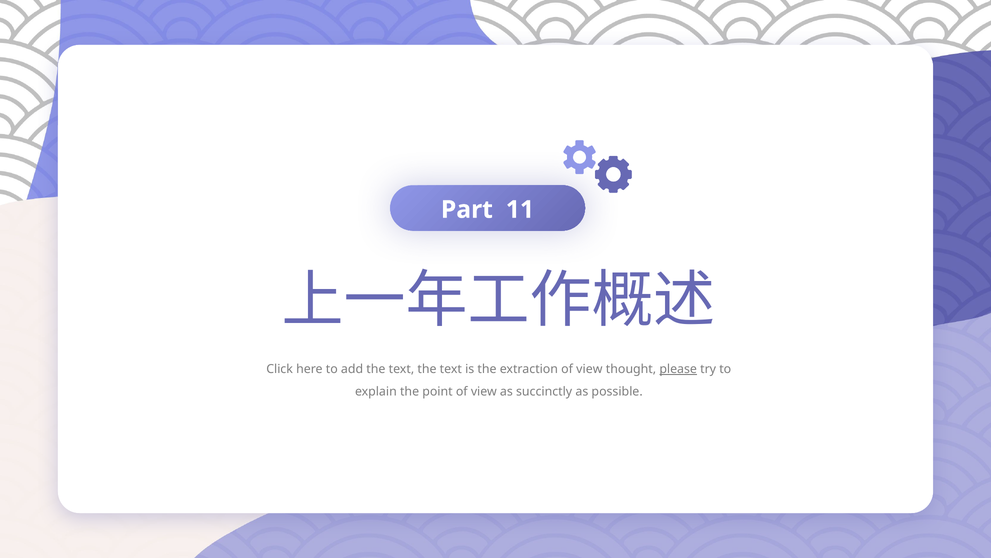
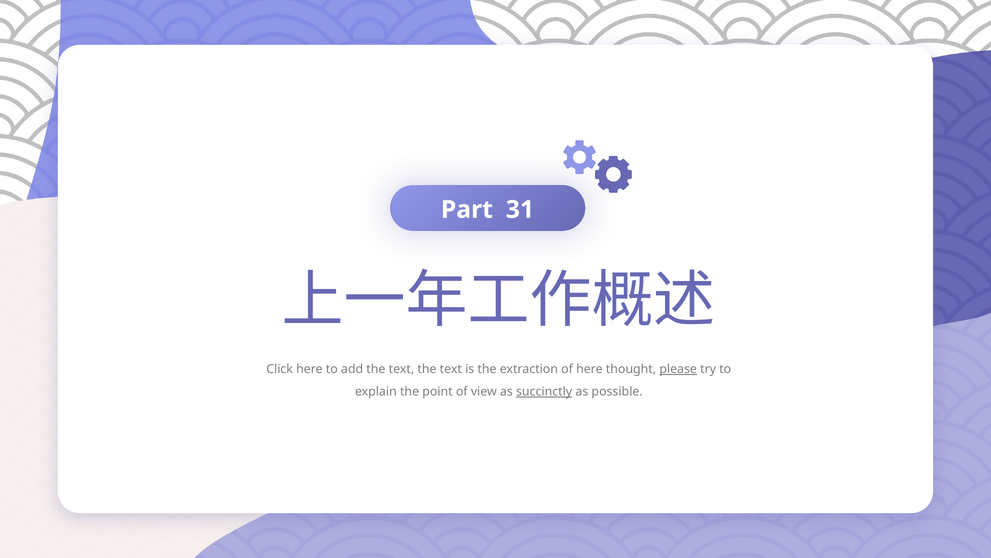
11: 11 -> 31
extraction of view: view -> here
succinctly underline: none -> present
